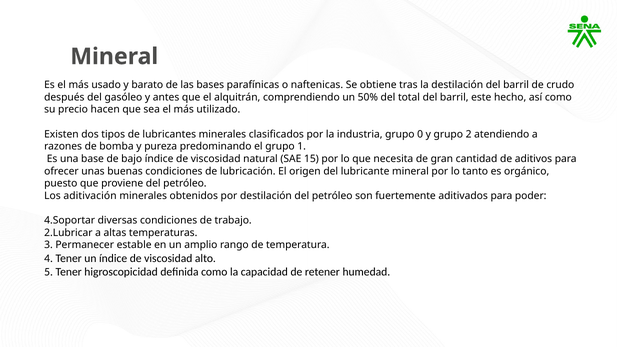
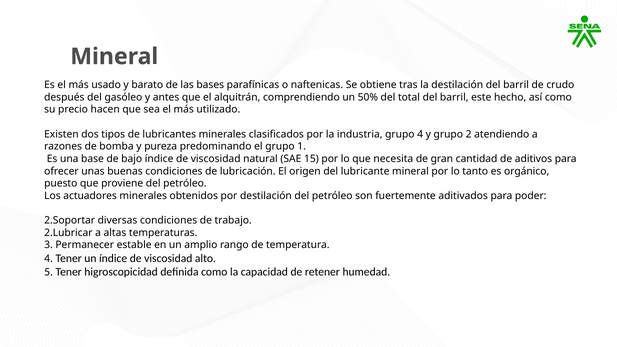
grupo 0: 0 -> 4
aditivación: aditivación -> actuadores
4.Soportar: 4.Soportar -> 2.Soportar
